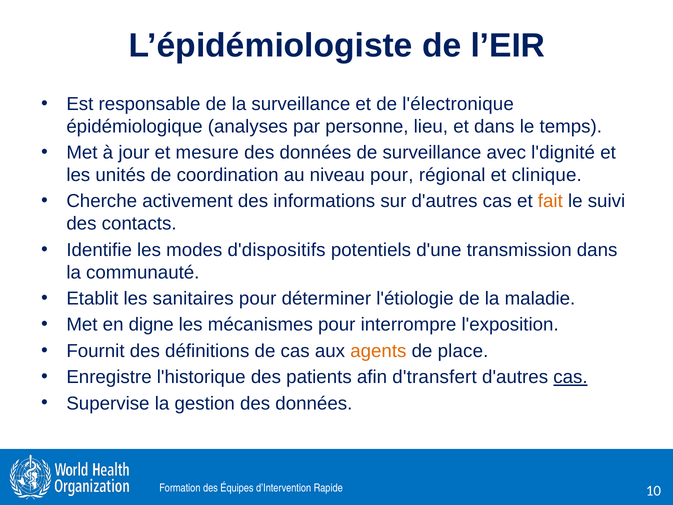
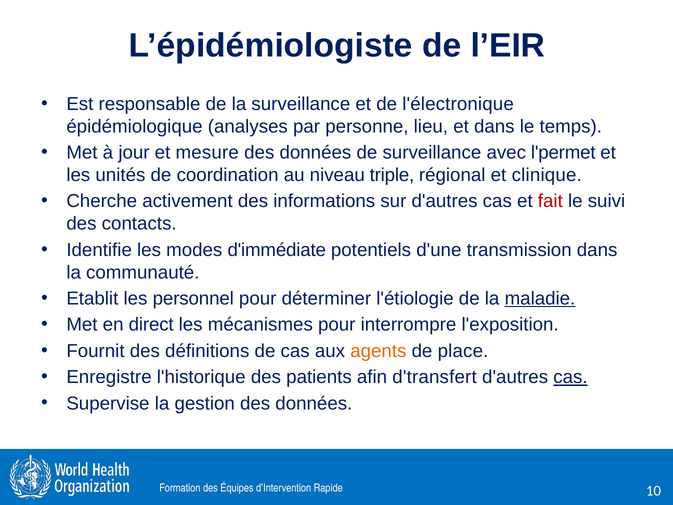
l'dignité: l'dignité -> l'permet
niveau pour: pour -> triple
fait colour: orange -> red
d'dispositifs: d'dispositifs -> d'immédiate
sanitaires: sanitaires -> personnel
maladie underline: none -> present
digne: digne -> direct
